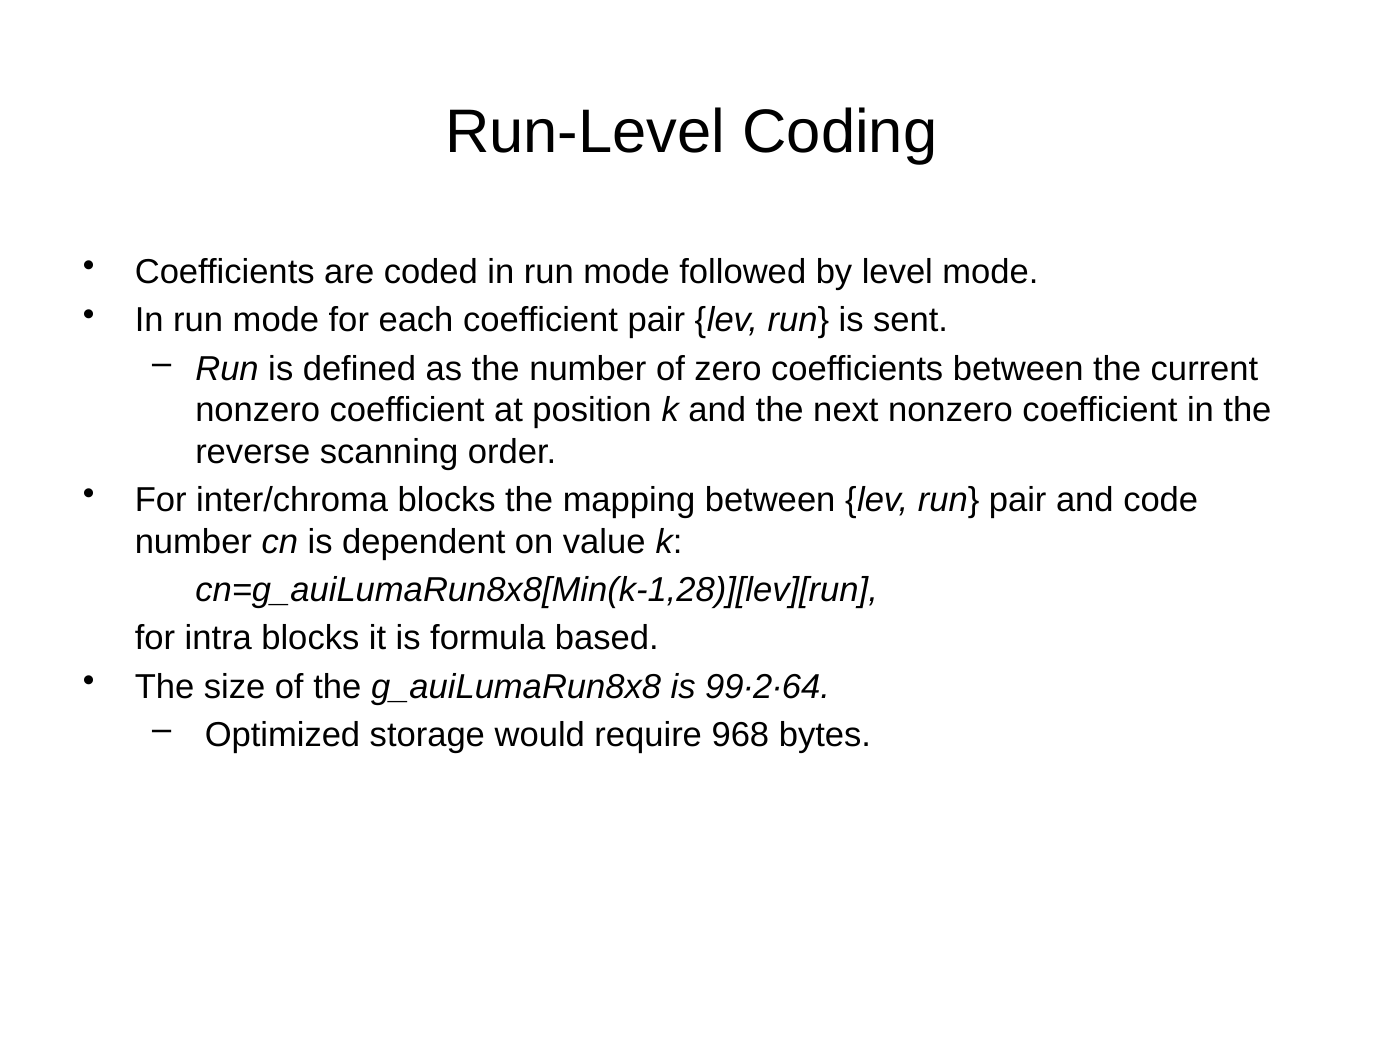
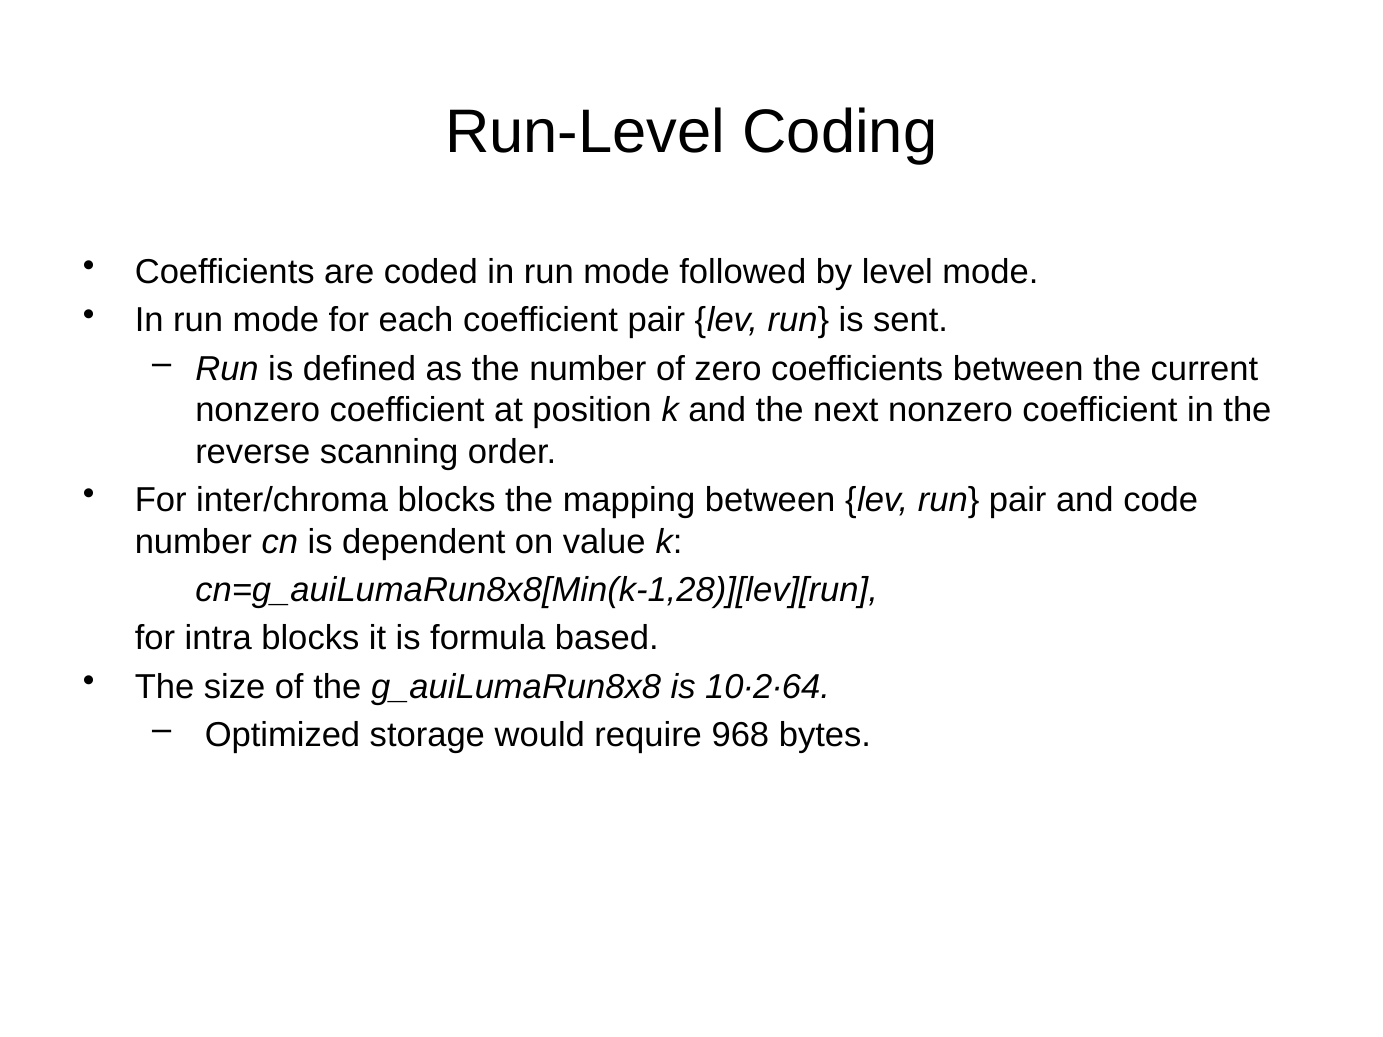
99∙2∙64: 99∙2∙64 -> 10∙2∙64
